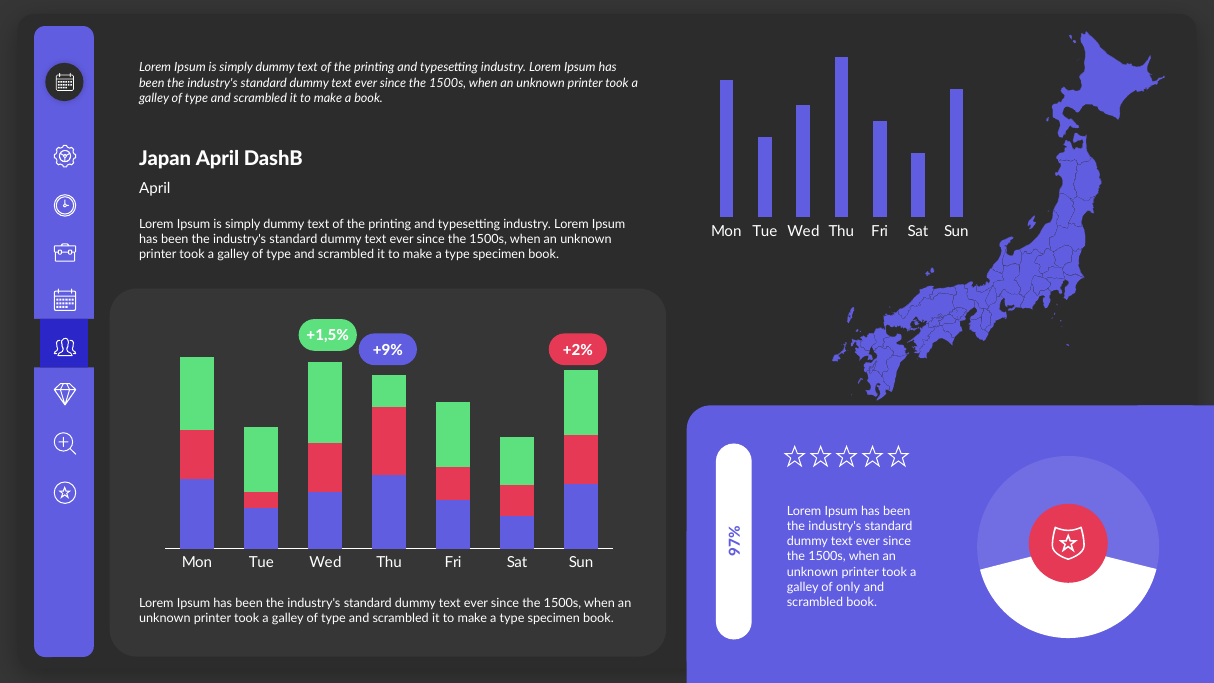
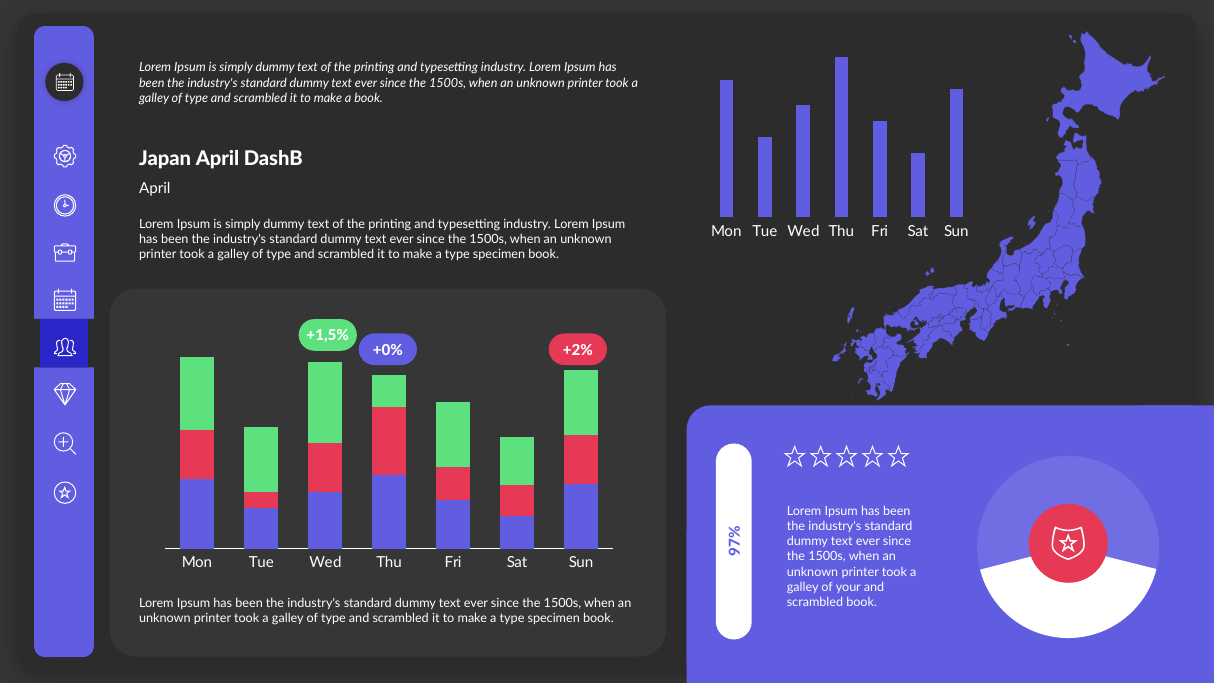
+9%: +9% -> +0%
only: only -> your
